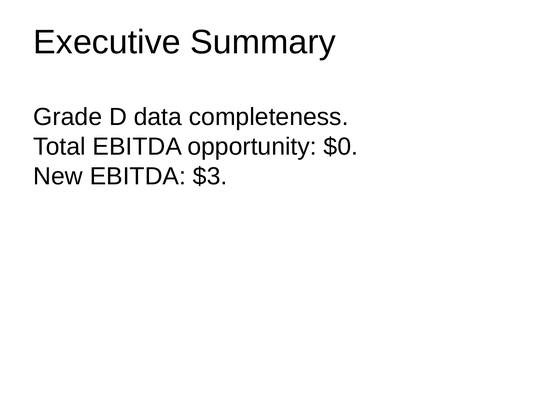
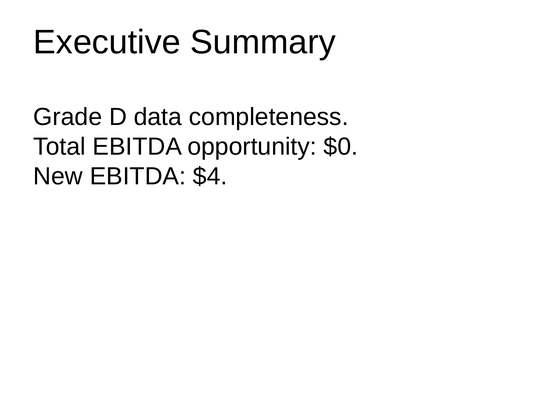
$3: $3 -> $4
